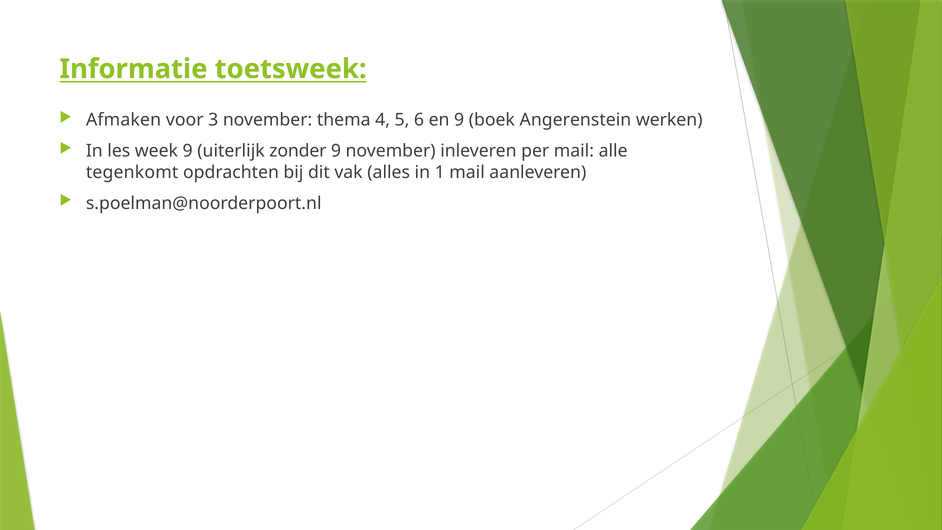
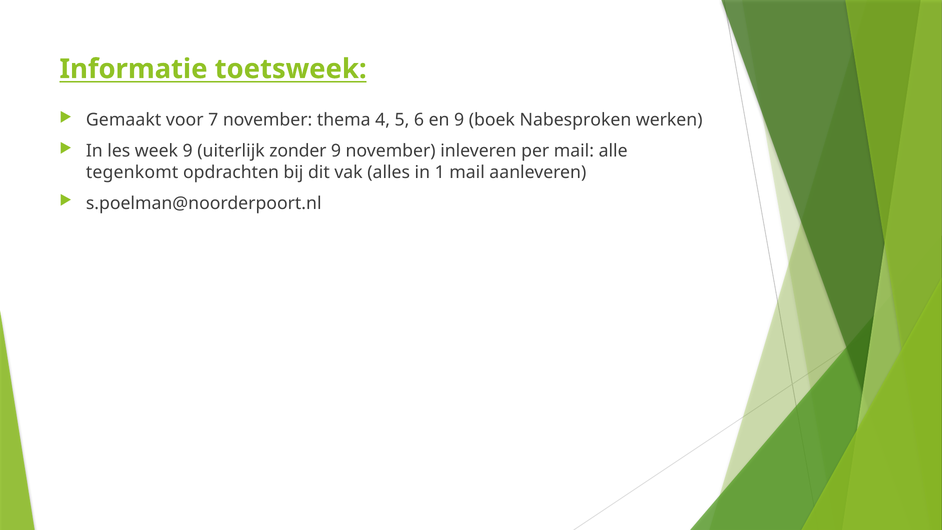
Afmaken: Afmaken -> Gemaakt
3: 3 -> 7
Angerenstein: Angerenstein -> Nabesproken
